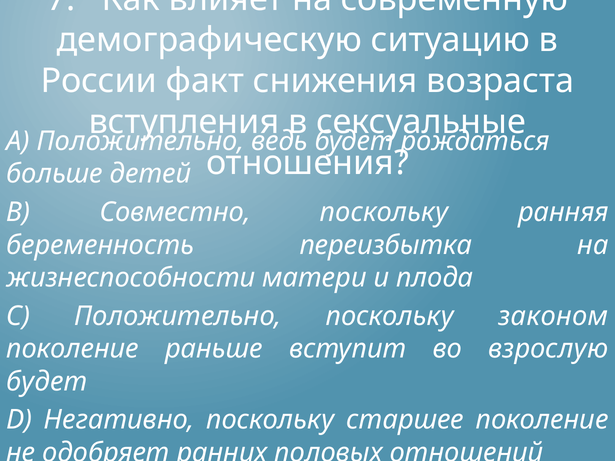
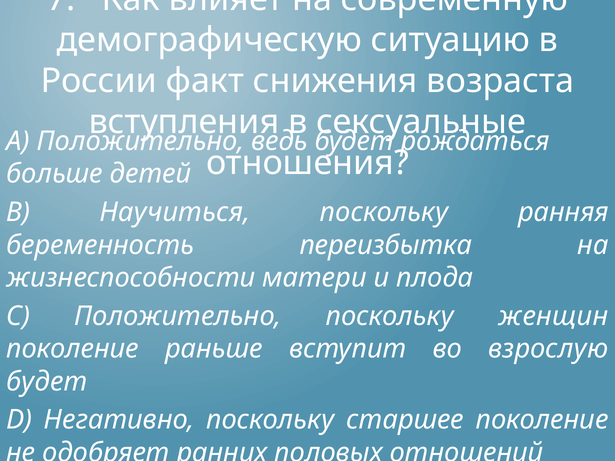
Совместно: Совместно -> Научиться
законом: законом -> женщин
